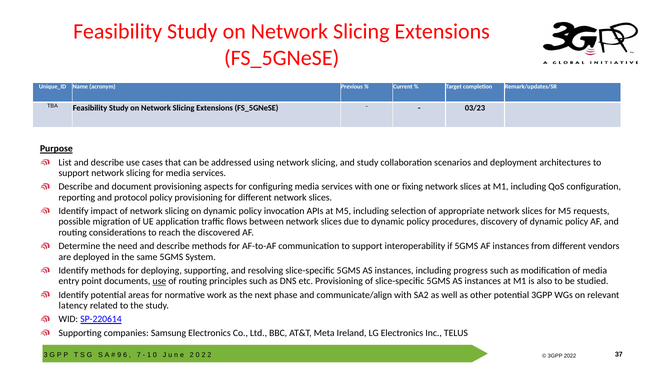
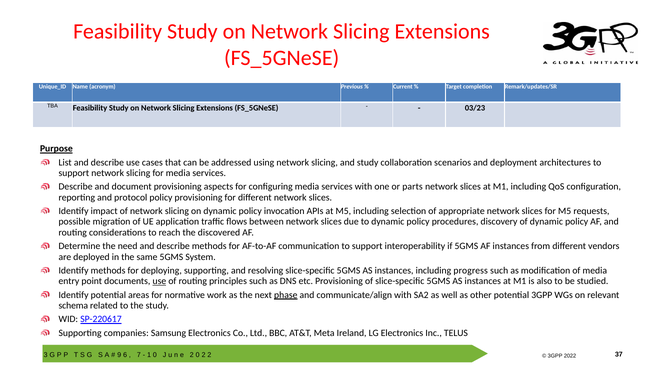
fixing: fixing -> parts
phase underline: none -> present
latency: latency -> schema
SP-220614: SP-220614 -> SP-220617
